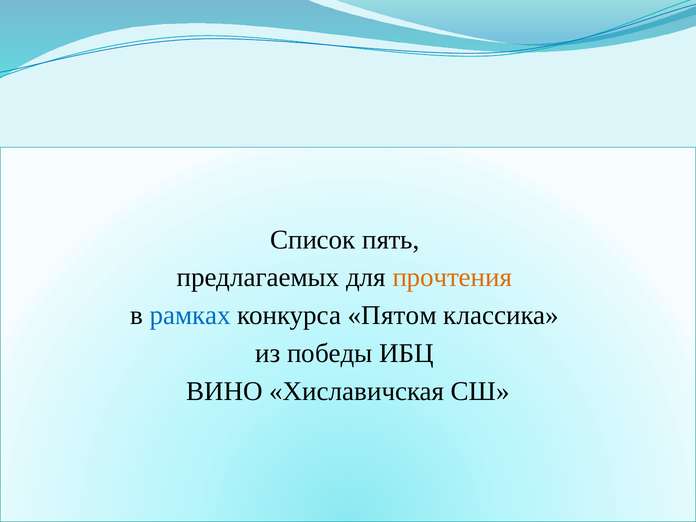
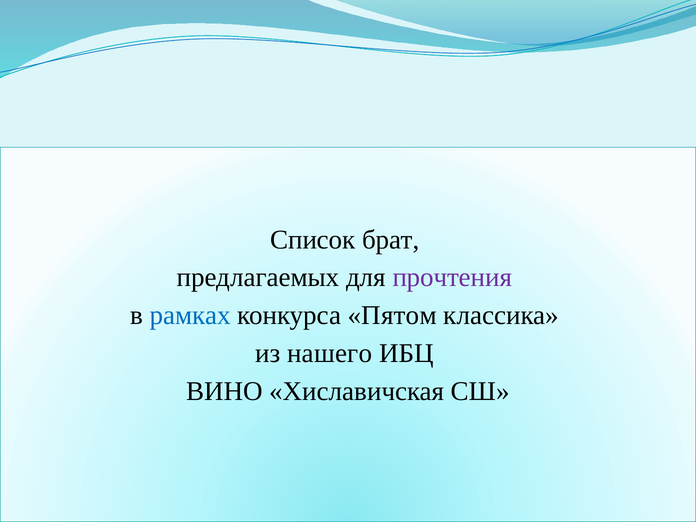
пять: пять -> брат
прочтения colour: orange -> purple
победы: победы -> нашего
